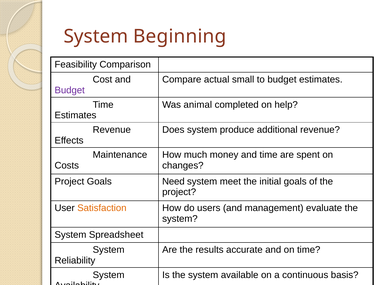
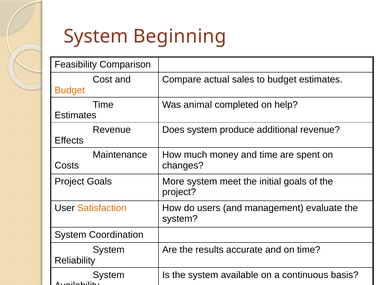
small: small -> sales
Budget at (70, 90) colour: purple -> orange
Need: Need -> More
Spreadsheet: Spreadsheet -> Coordination
